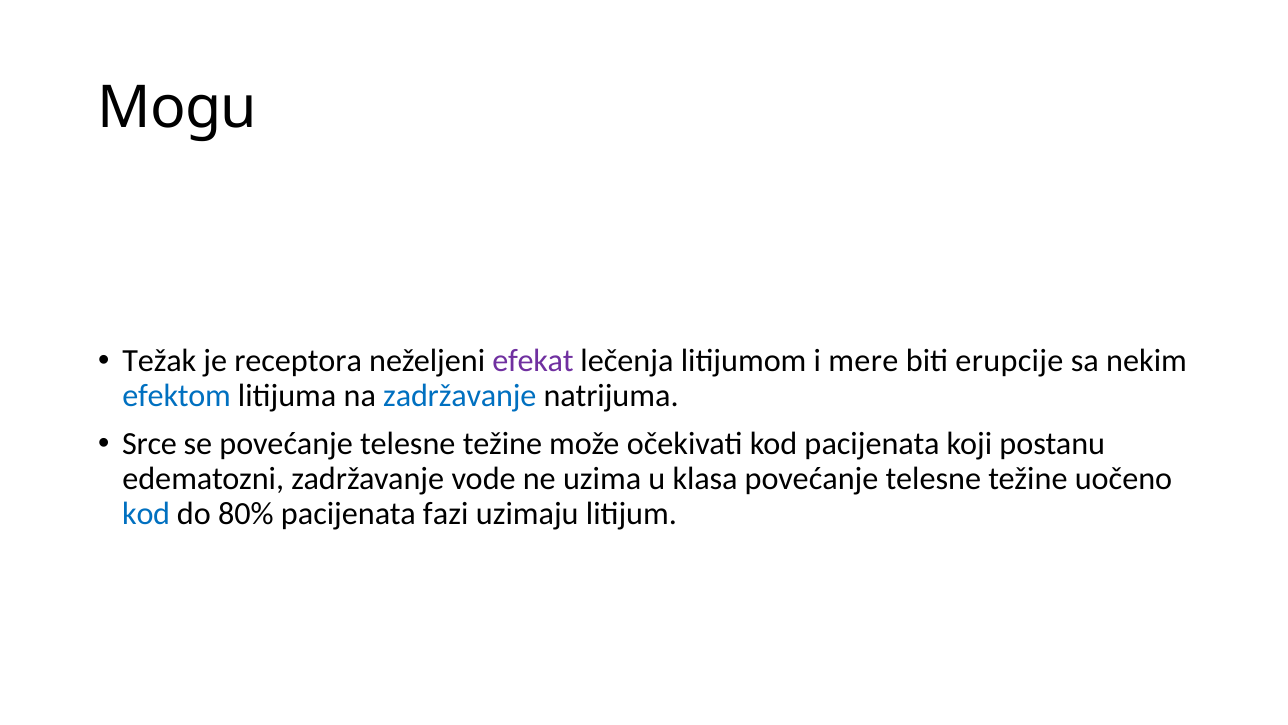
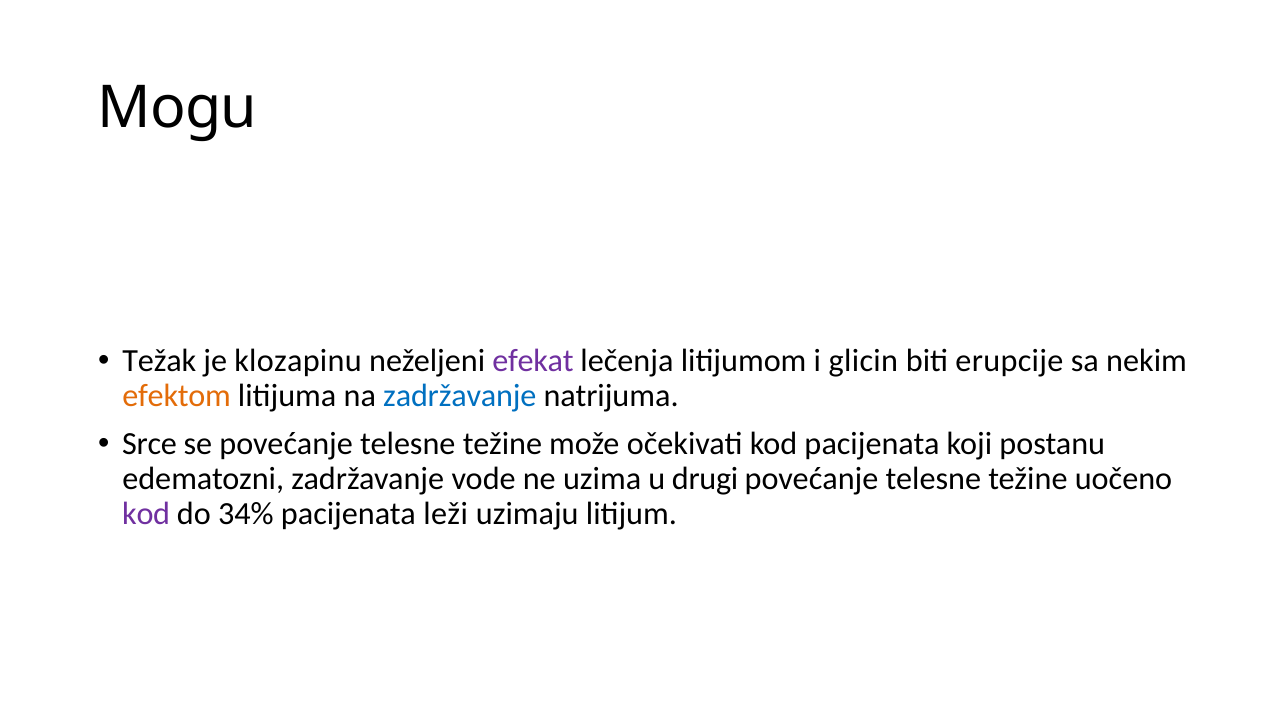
receptora: receptora -> klozapinu
mere: mere -> glicin
efektom colour: blue -> orange
klasa: klasa -> drugi
kod at (146, 513) colour: blue -> purple
80%: 80% -> 34%
fazi: fazi -> leži
